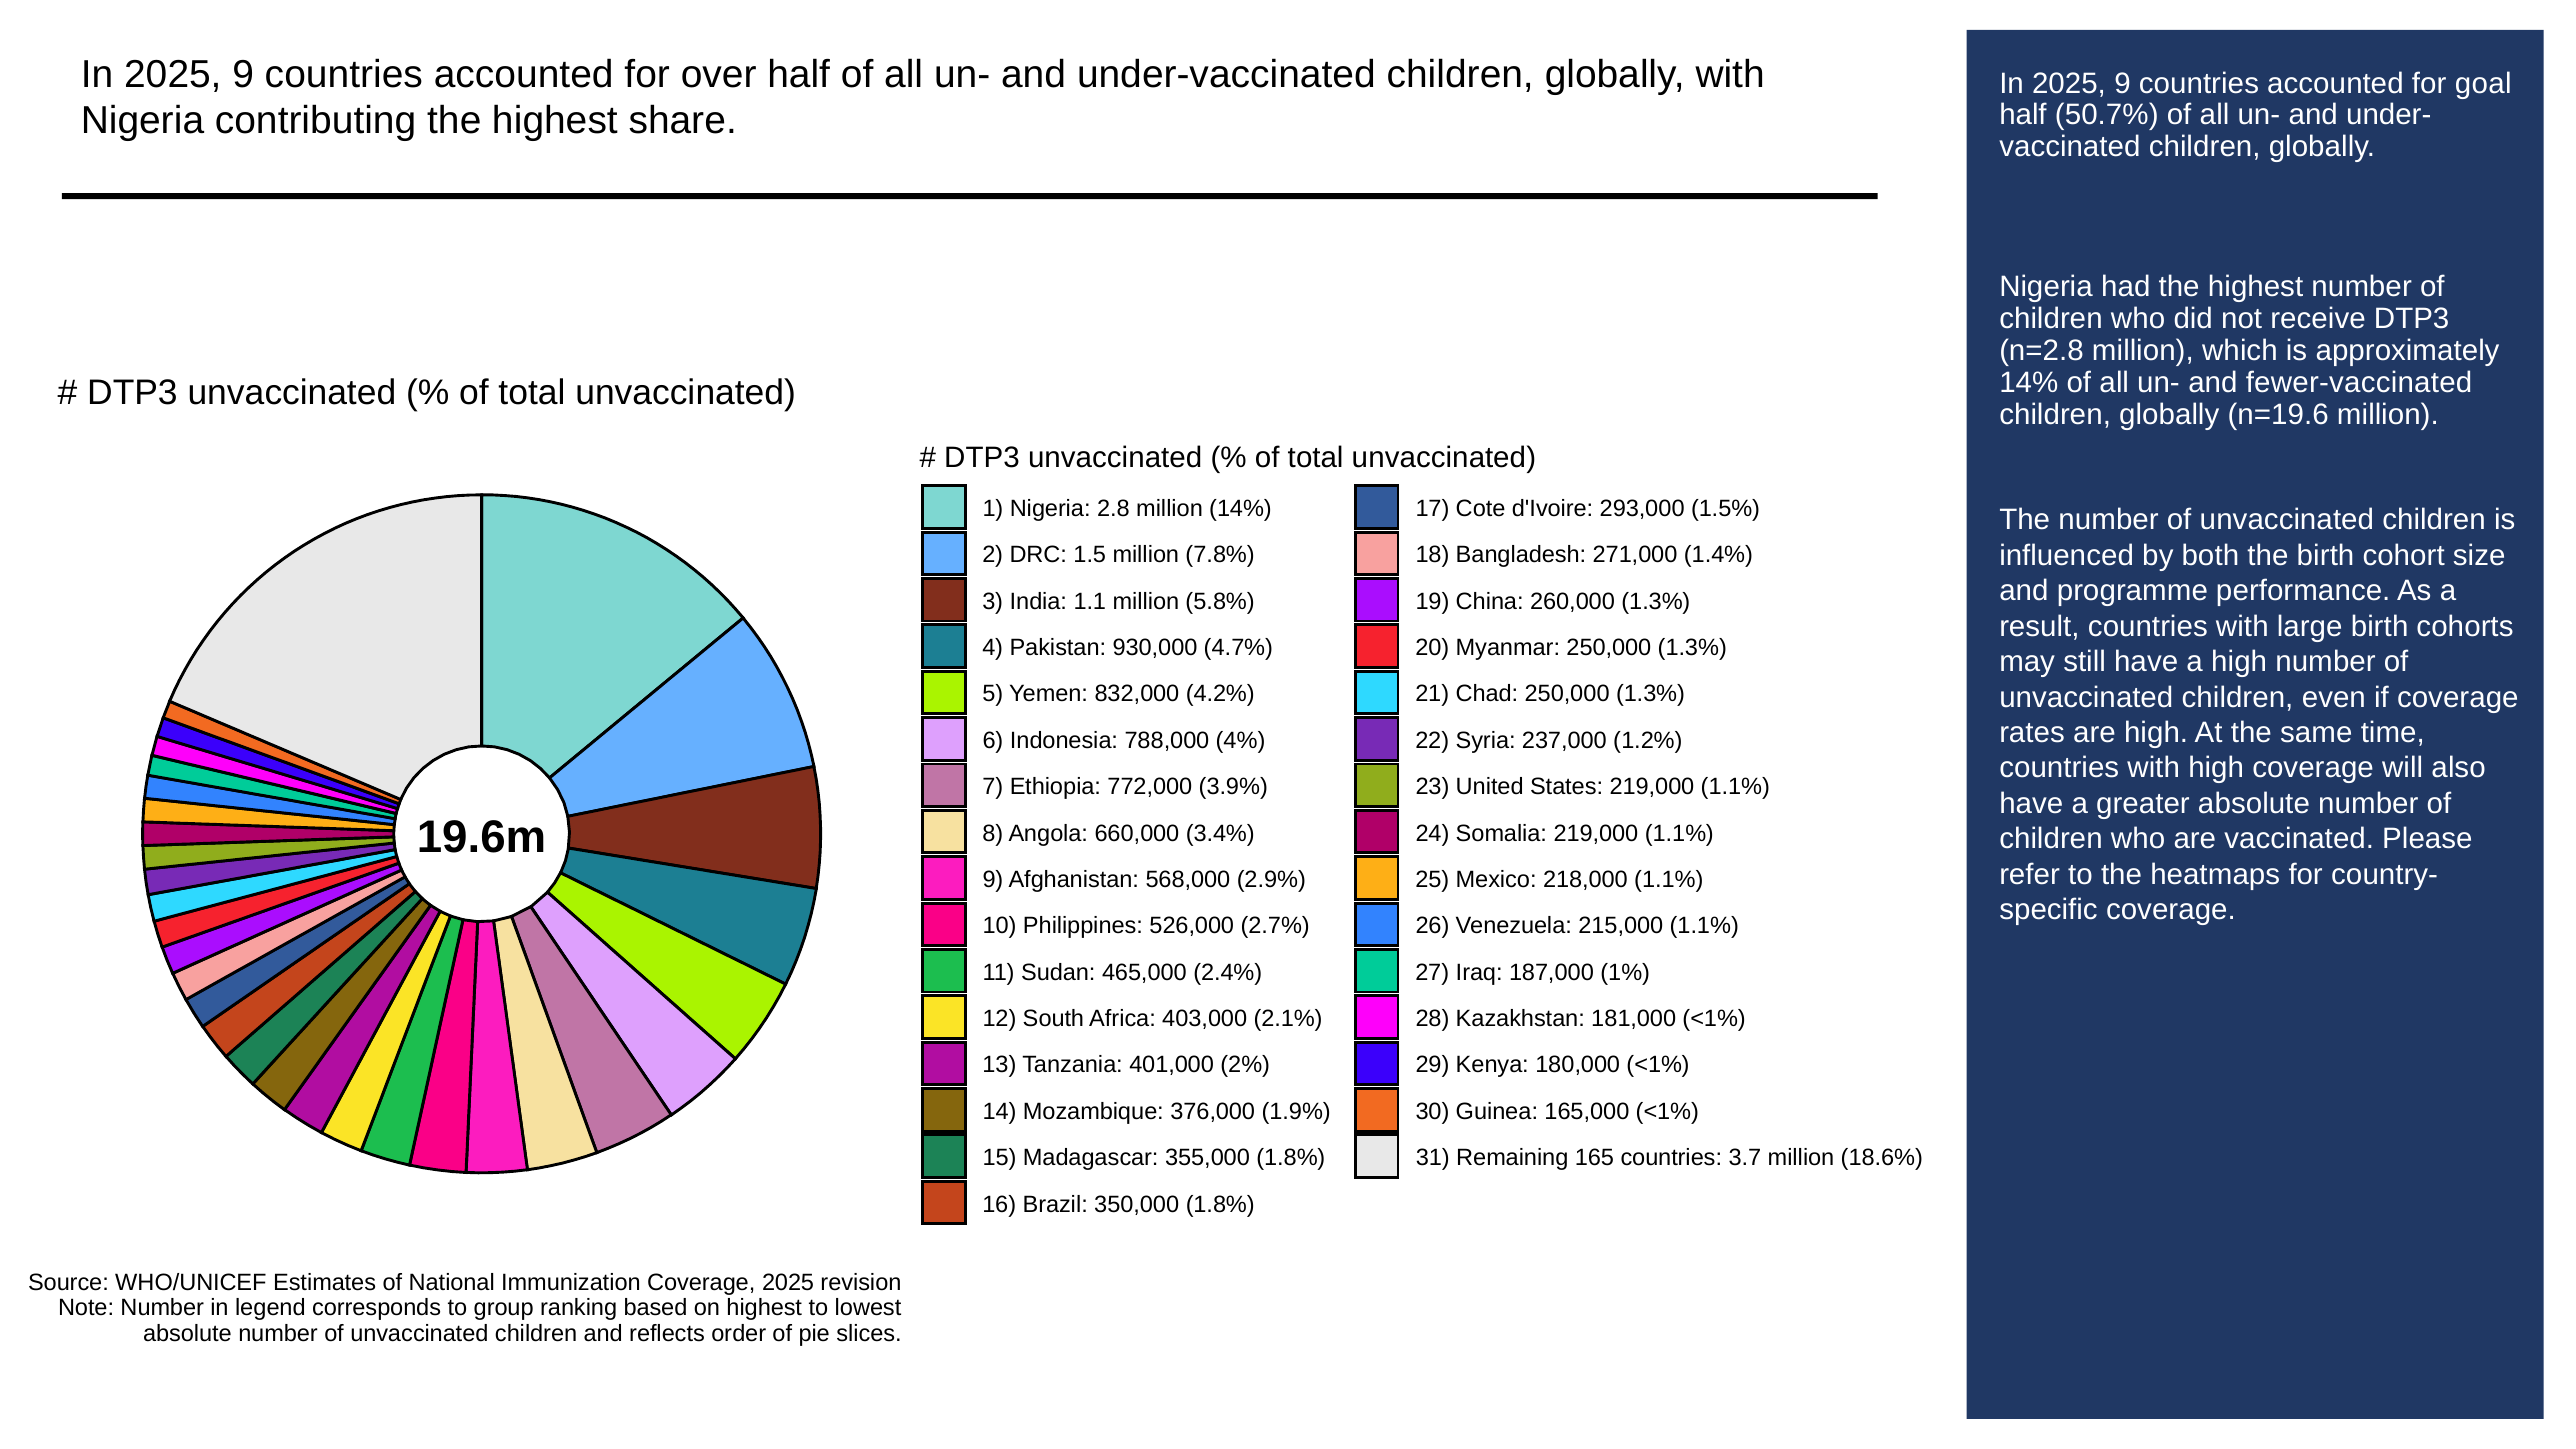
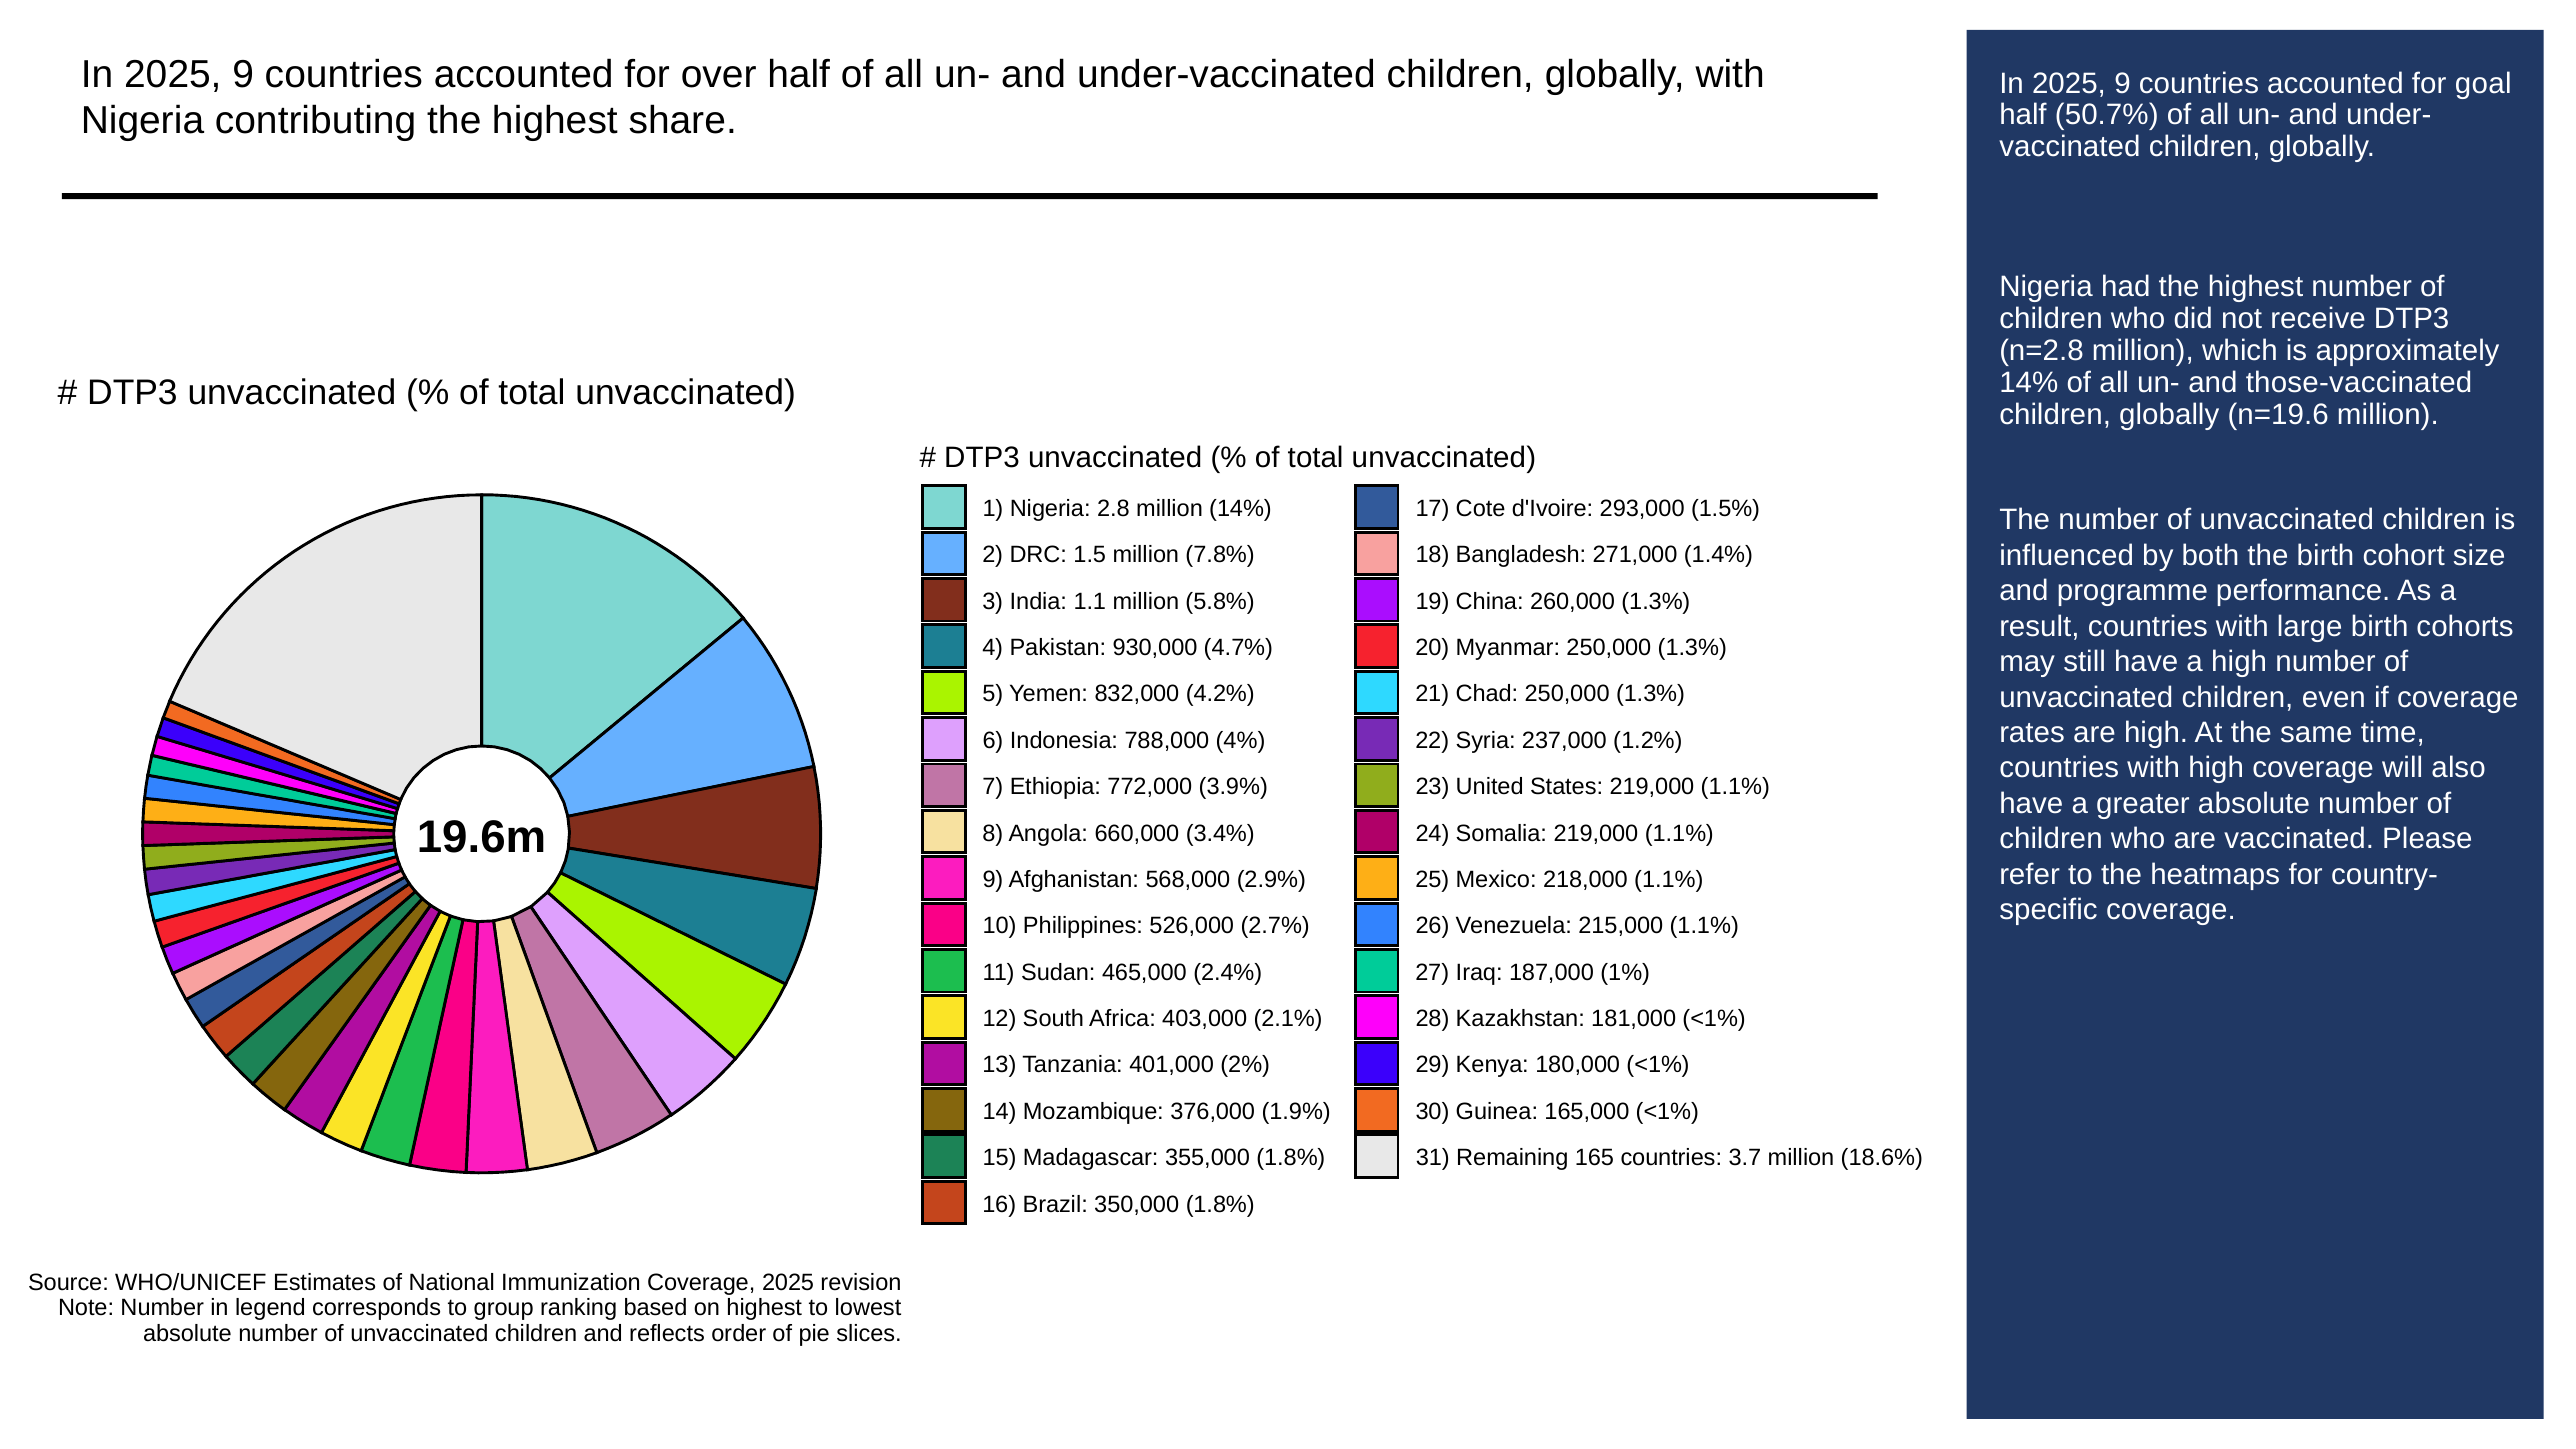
fewer-vaccinated: fewer-vaccinated -> those-vaccinated
